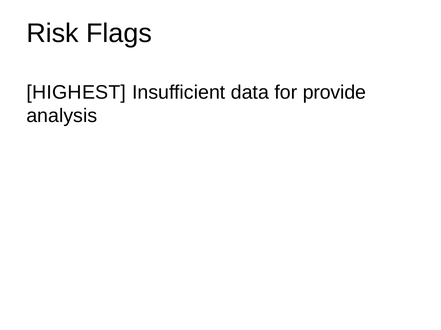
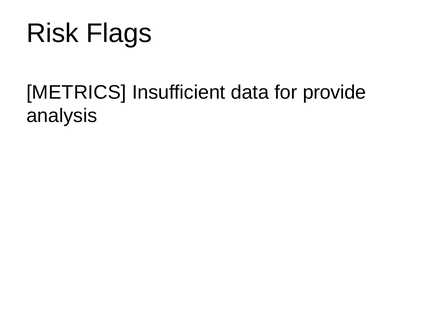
HIGHEST: HIGHEST -> METRICS
